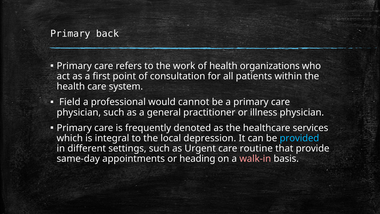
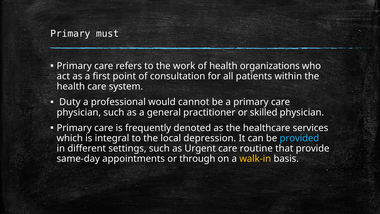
back: back -> must
Field: Field -> Duty
illness: illness -> skilled
heading: heading -> through
walk-in colour: pink -> yellow
